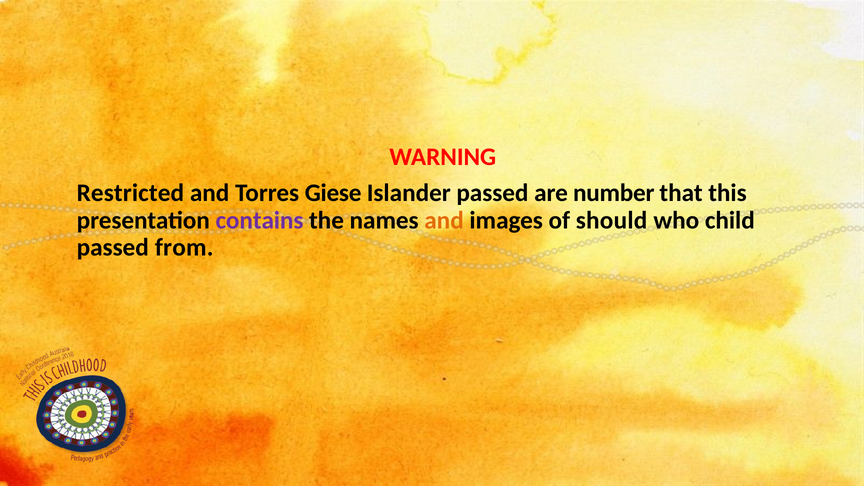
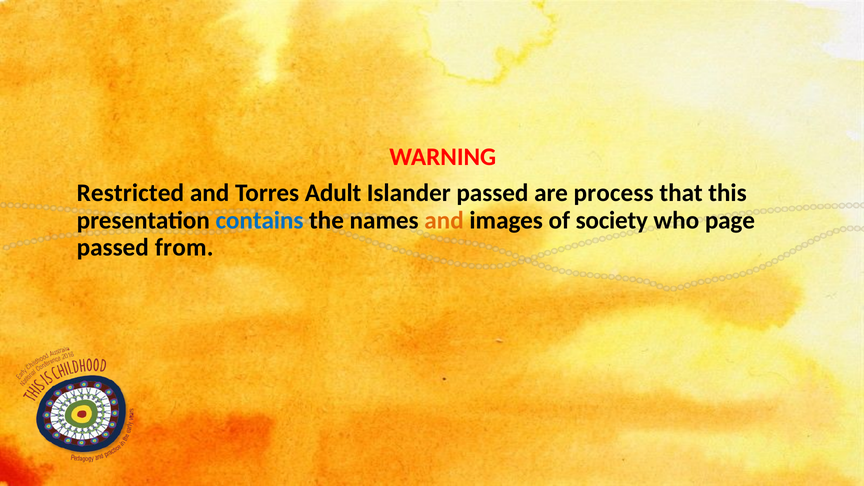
Giese: Giese -> Adult
number: number -> process
contains colour: purple -> blue
should: should -> society
child: child -> page
